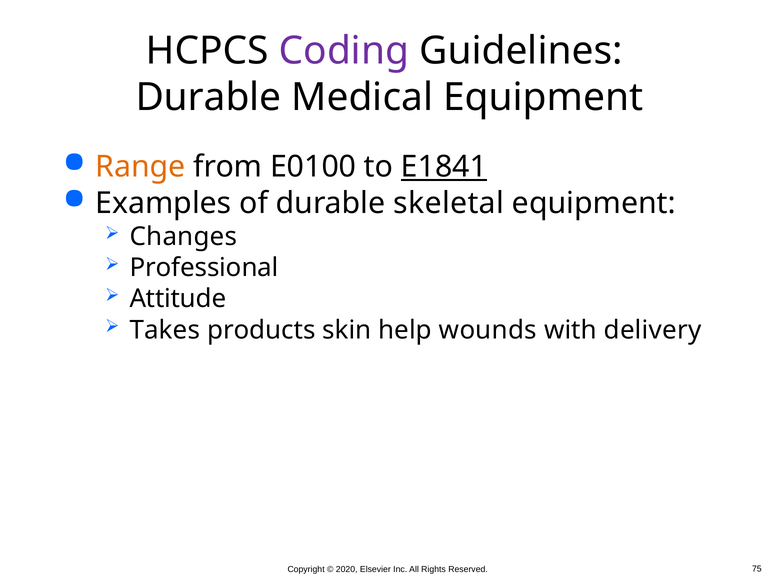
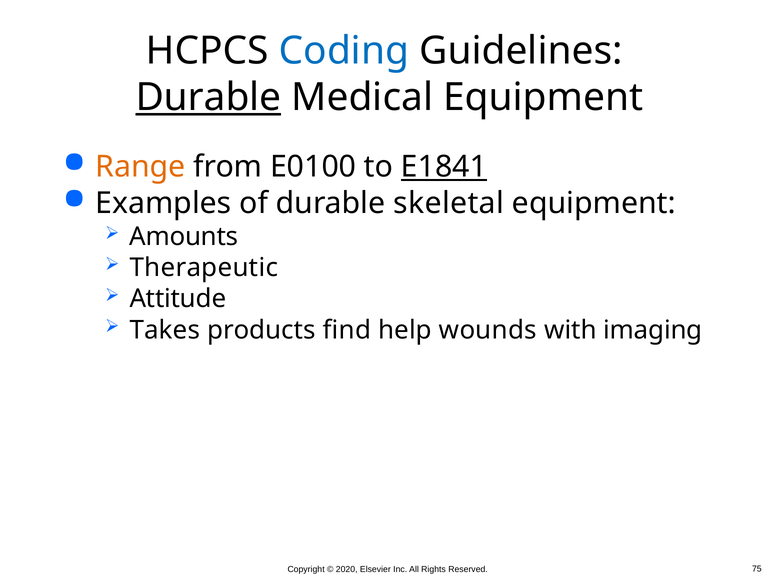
Coding colour: purple -> blue
Durable at (208, 97) underline: none -> present
Changes: Changes -> Amounts
Professional: Professional -> Therapeutic
skin: skin -> find
delivery: delivery -> imaging
